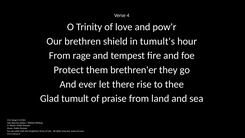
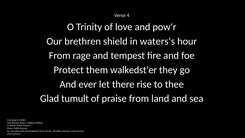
tumult's: tumult's -> waters's
brethren'er: brethren'er -> walkedst'er
